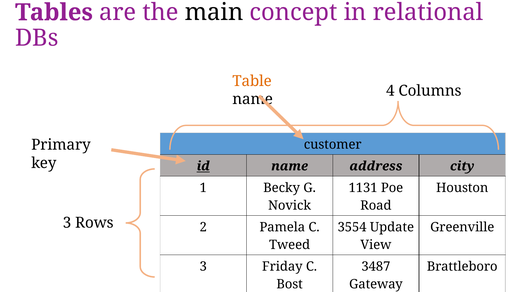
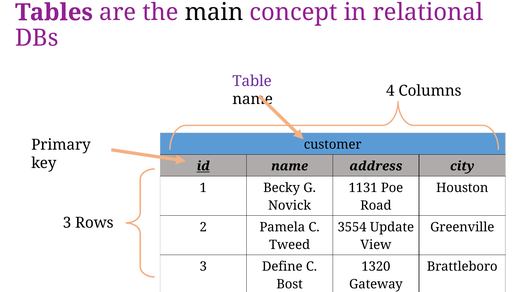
Table colour: orange -> purple
Friday: Friday -> Define
3487: 3487 -> 1320
